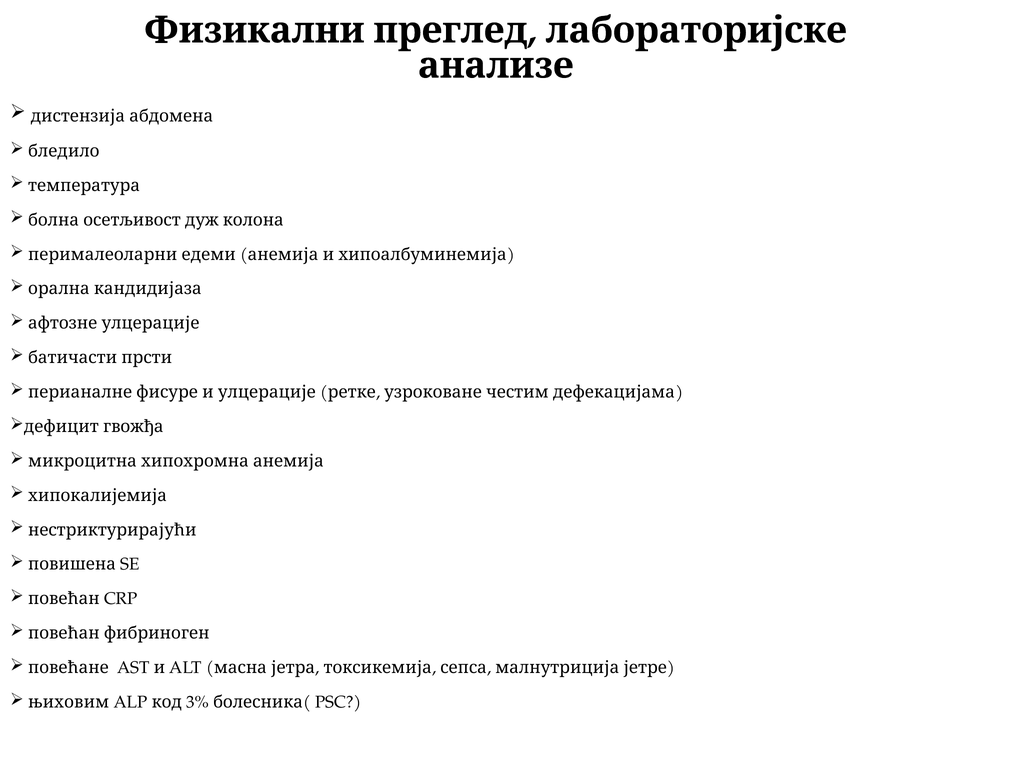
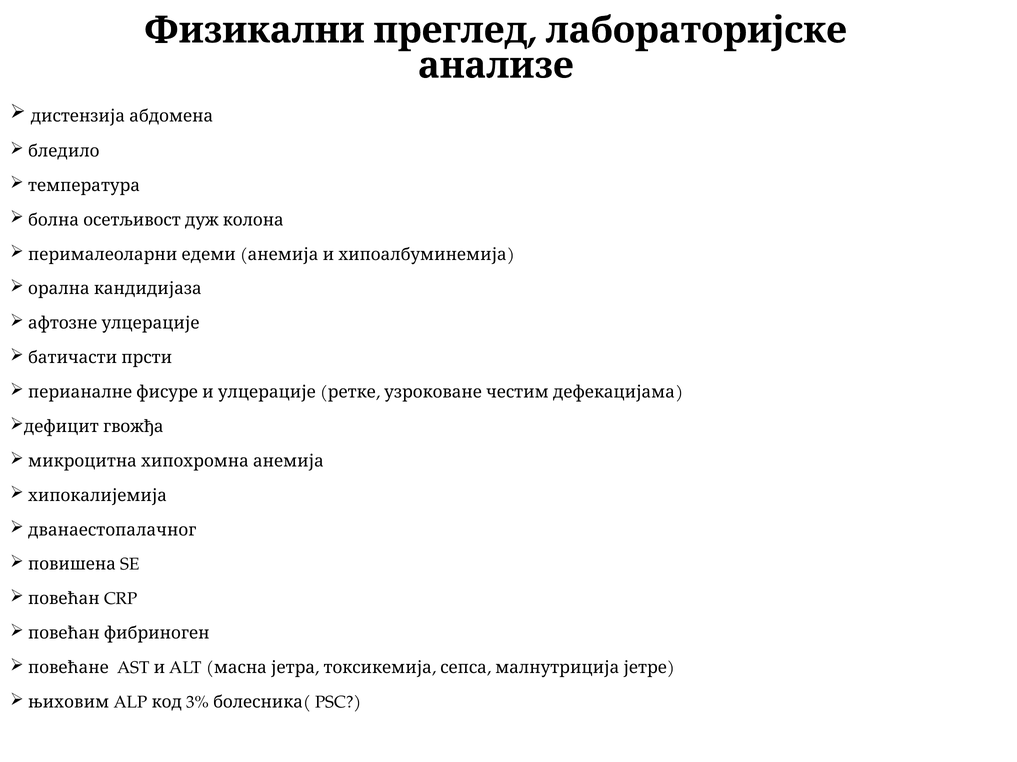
нестриктурирајући: нестриктурирајући -> дванаестопалачног
